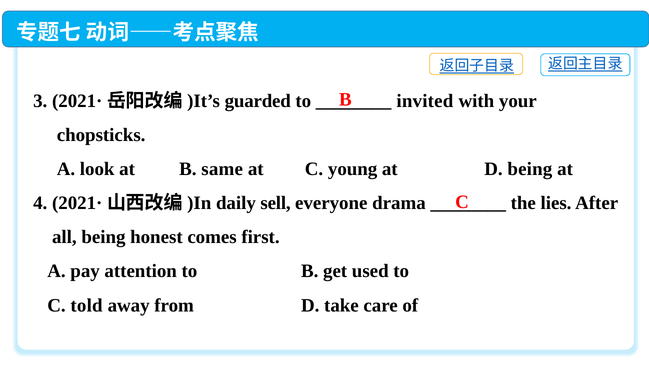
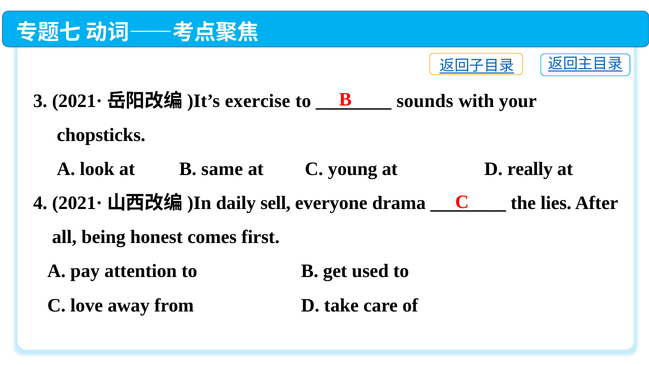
guarded: guarded -> exercise
invited: invited -> sounds
D being: being -> really
told: told -> love
